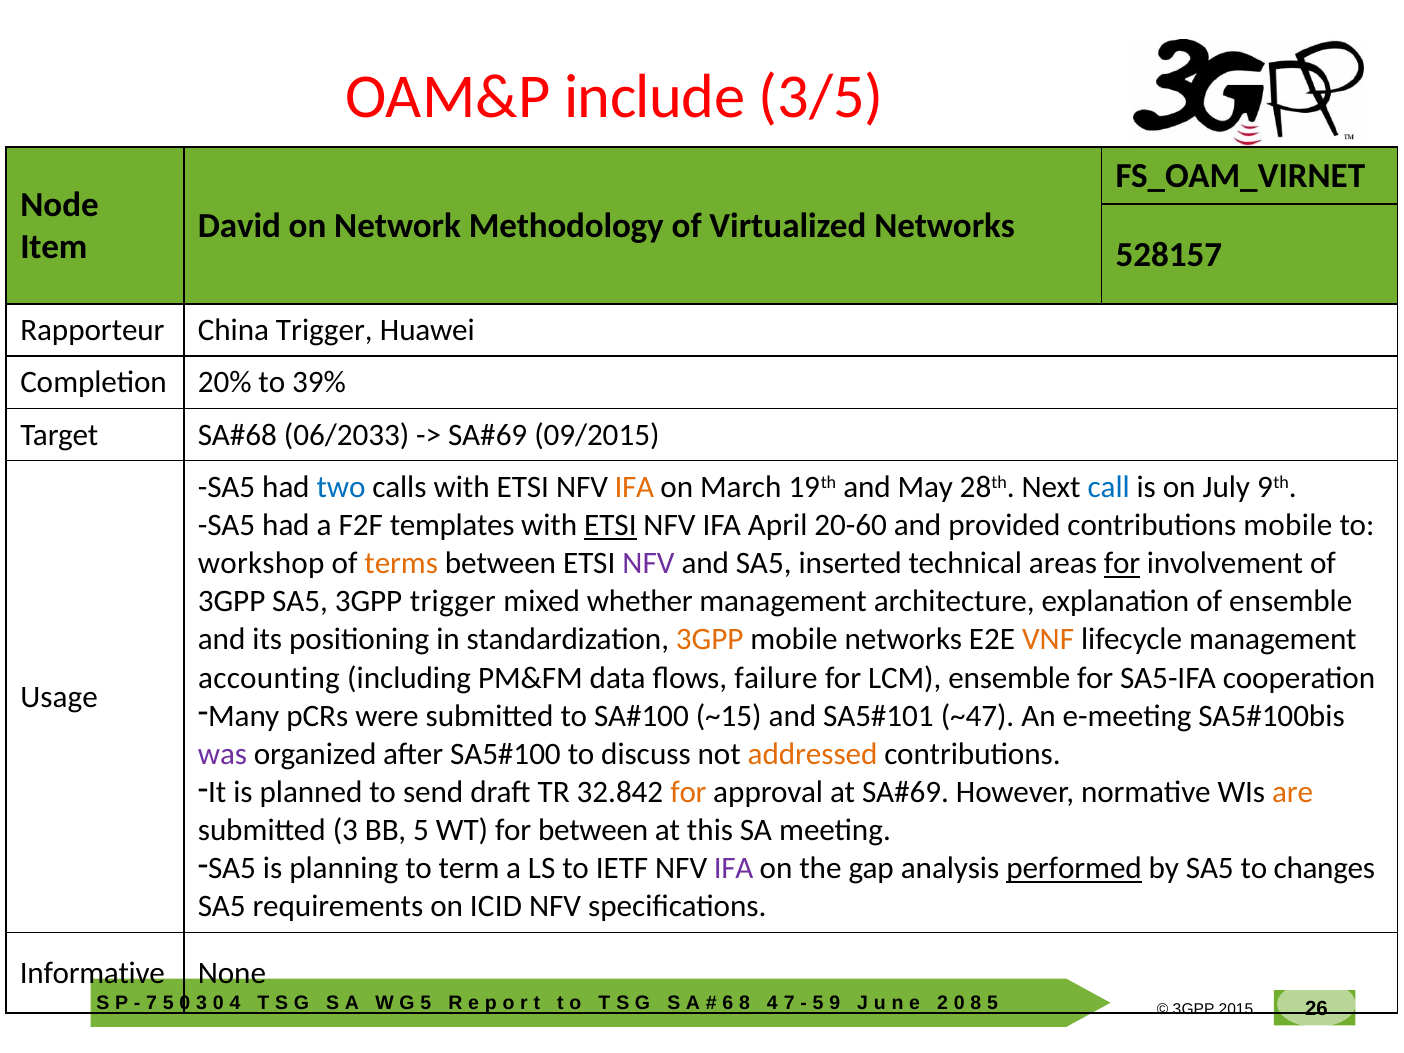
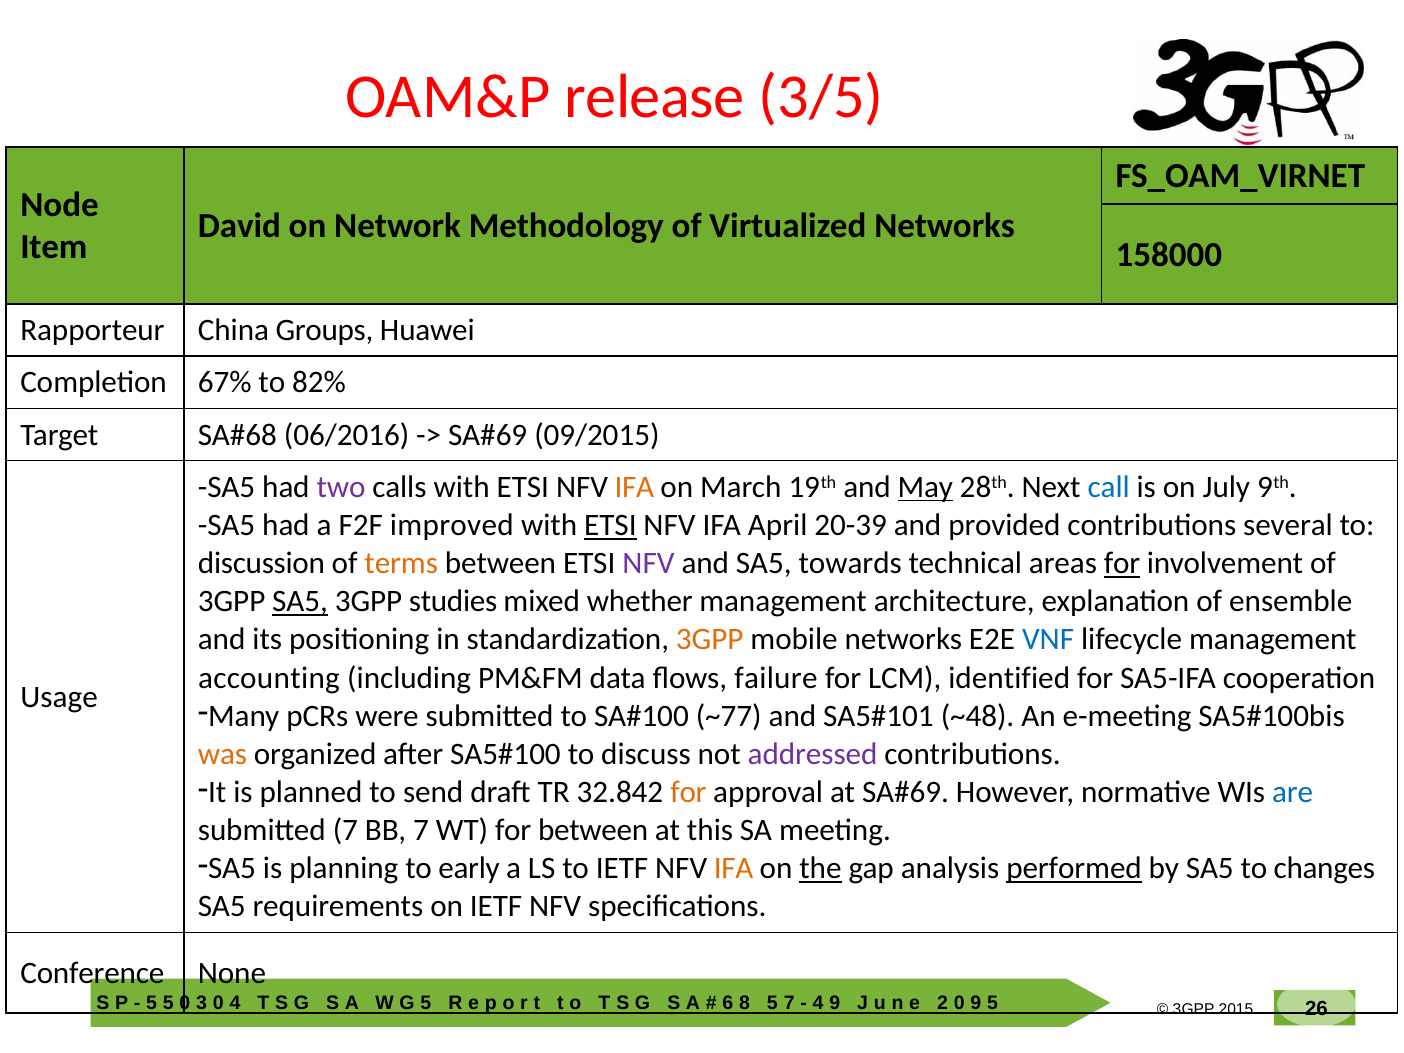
include: include -> release
528157: 528157 -> 158000
China Trigger: Trigger -> Groups
20%: 20% -> 67%
39%: 39% -> 82%
06/2033: 06/2033 -> 06/2016
two colour: blue -> purple
May underline: none -> present
templates: templates -> improved
20-60: 20-60 -> 20-39
contributions mobile: mobile -> several
workshop: workshop -> discussion
inserted: inserted -> towards
SA5 at (300, 602) underline: none -> present
3GPP trigger: trigger -> studies
VNF colour: orange -> blue
LCM ensemble: ensemble -> identified
~15: ~15 -> ~77
~47: ~47 -> ~48
was colour: purple -> orange
addressed colour: orange -> purple
are colour: orange -> blue
submitted 3: 3 -> 7
BB 5: 5 -> 7
term: term -> early
IFA at (734, 868) colour: purple -> orange
the underline: none -> present
on ICID: ICID -> IETF
Informative: Informative -> Conference
7 at (152, 1004): 7 -> 5
4 at (772, 1004): 4 -> 5
5 at (818, 1004): 5 -> 4
8 at (976, 1004): 8 -> 9
